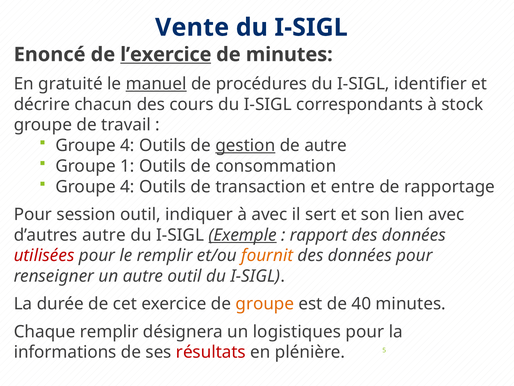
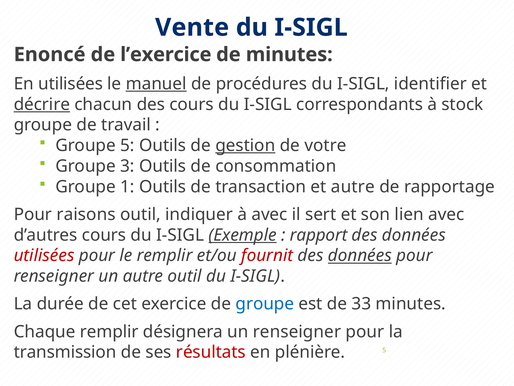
l’exercice underline: present -> none
En gratuité: gratuité -> utilisées
décrire underline: none -> present
4 at (127, 145): 4 -> 5
de autre: autre -> votre
1: 1 -> 3
4 at (127, 186): 4 -> 1
et entre: entre -> autre
session: session -> raisons
d’autres autre: autre -> cours
fournit colour: orange -> red
données at (360, 255) underline: none -> present
groupe at (265, 304) colour: orange -> blue
40: 40 -> 33
un logistiques: logistiques -> renseigner
informations: informations -> transmission
